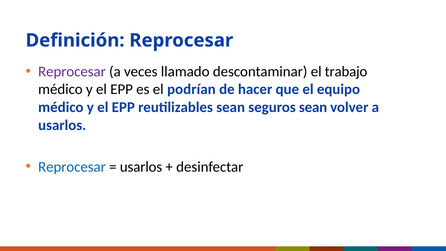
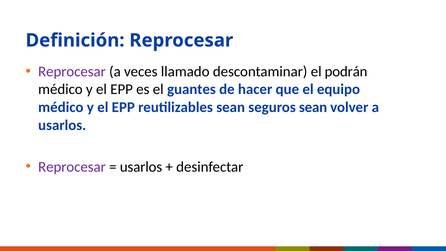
trabajo: trabajo -> podrán
podrían: podrían -> guantes
Reprocesar at (72, 167) colour: blue -> purple
